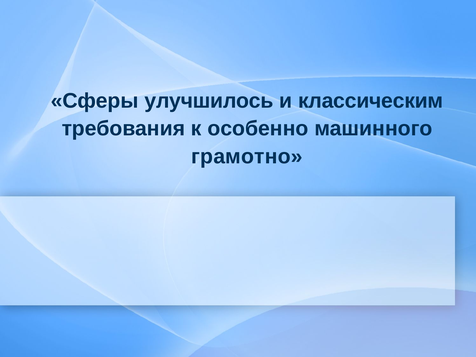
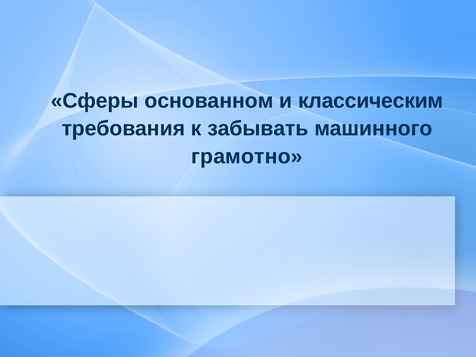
улучшилось: улучшилось -> основанном
особенно: особенно -> забывать
